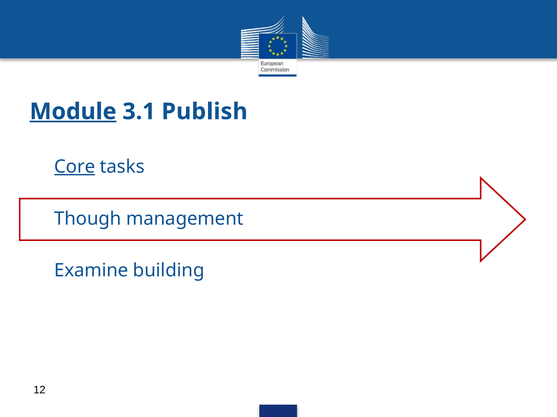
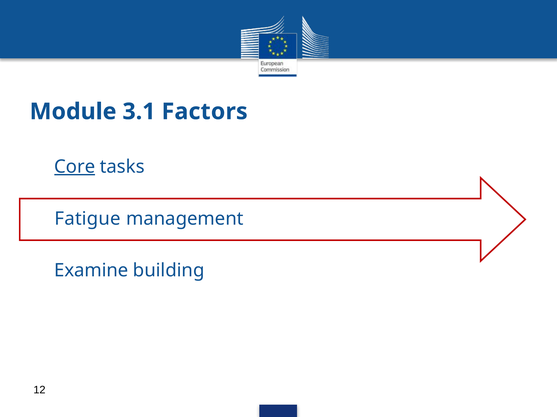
Module underline: present -> none
Publish: Publish -> Factors
Though: Though -> Fatigue
